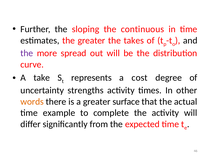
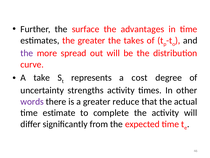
sloping: sloping -> surface
continuous: continuous -> advantages
words colour: orange -> purple
surface: surface -> reduce
example: example -> estimate
